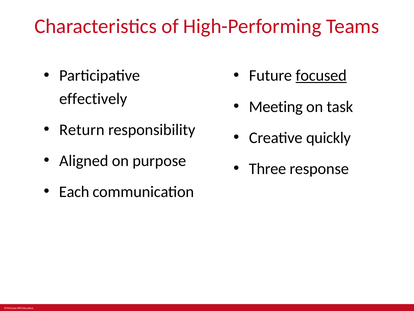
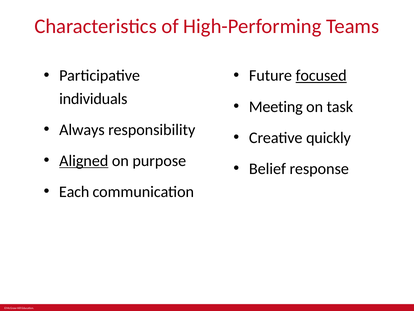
effectively: effectively -> individuals
Return: Return -> Always
Aligned underline: none -> present
Three: Three -> Belief
